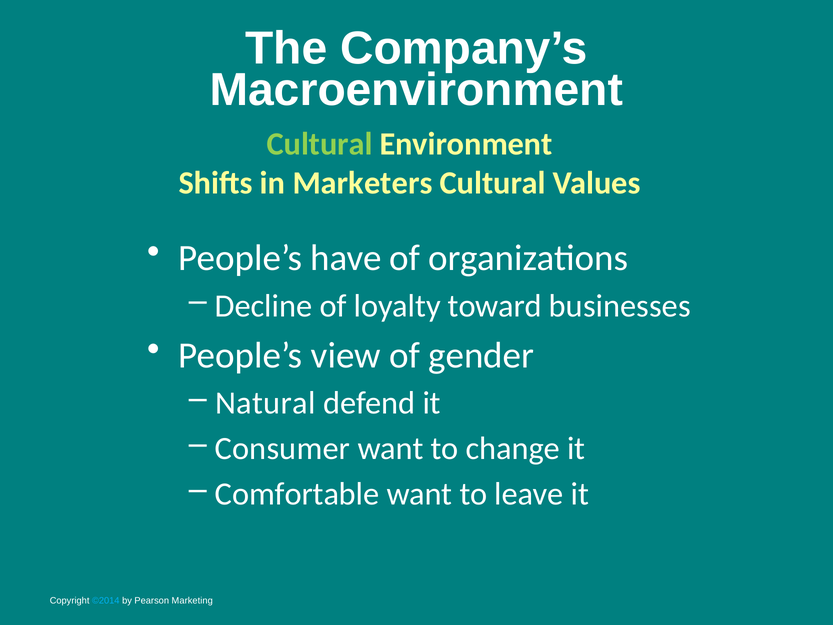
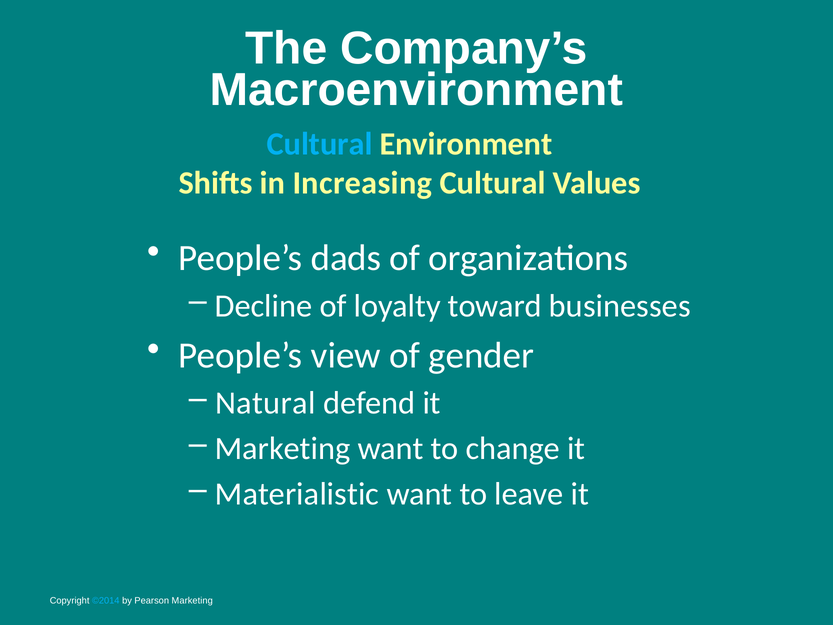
Cultural at (320, 144) colour: light green -> light blue
Marketers: Marketers -> Increasing
have: have -> dads
Consumer at (283, 449): Consumer -> Marketing
Comfortable: Comfortable -> Materialistic
